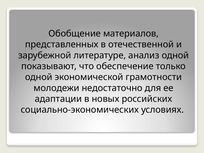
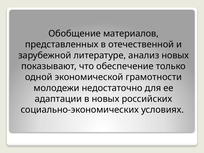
анализ одной: одной -> новых
